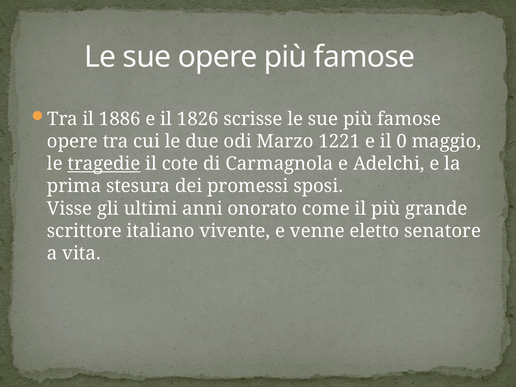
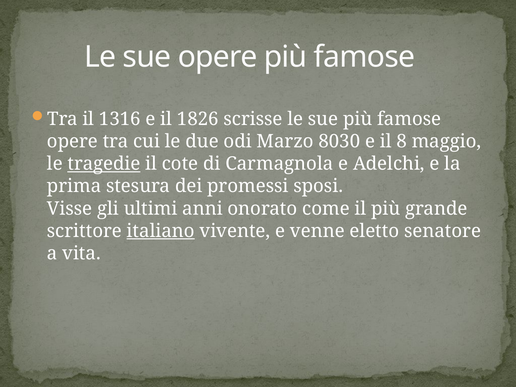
1886: 1886 -> 1316
1221: 1221 -> 8030
0: 0 -> 8
italiano underline: none -> present
